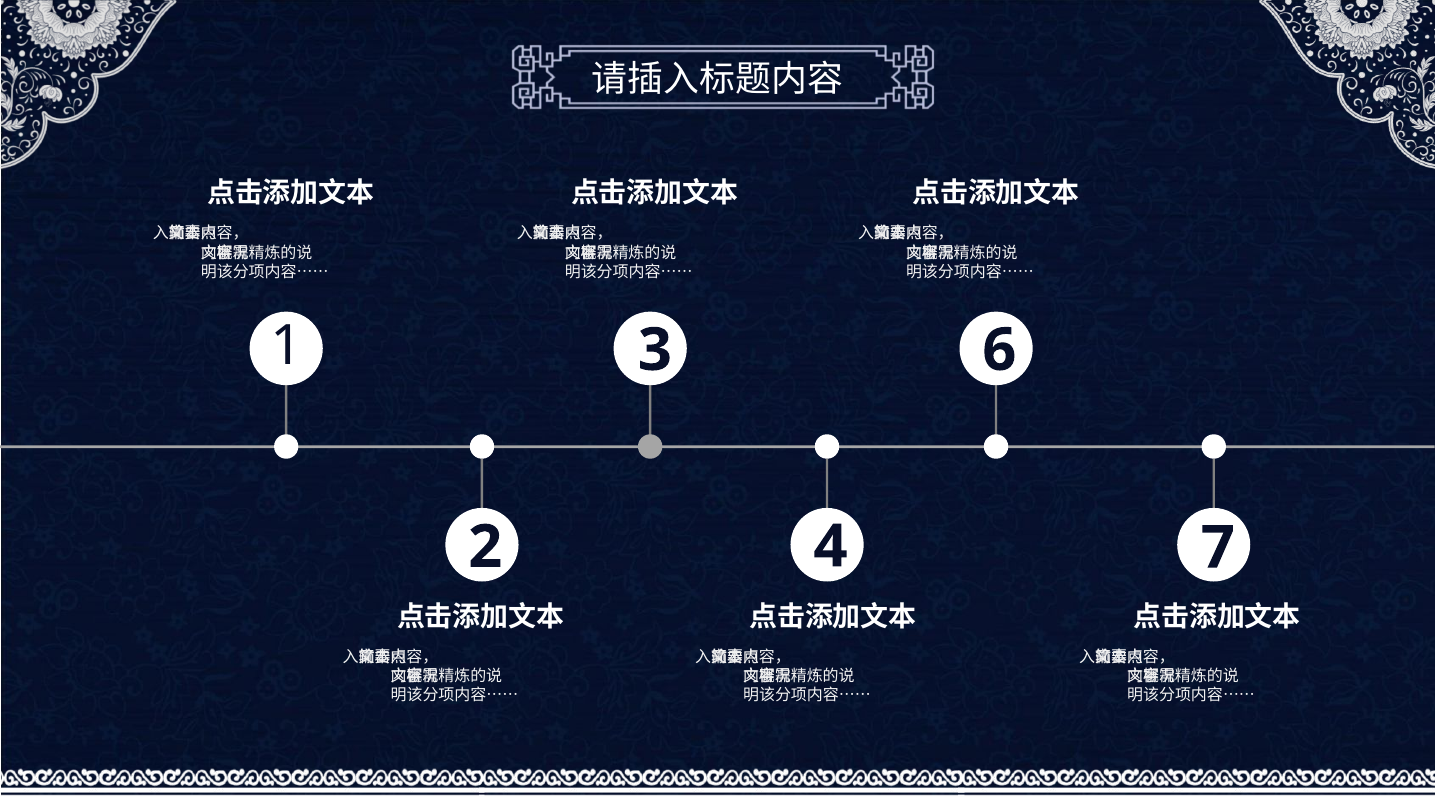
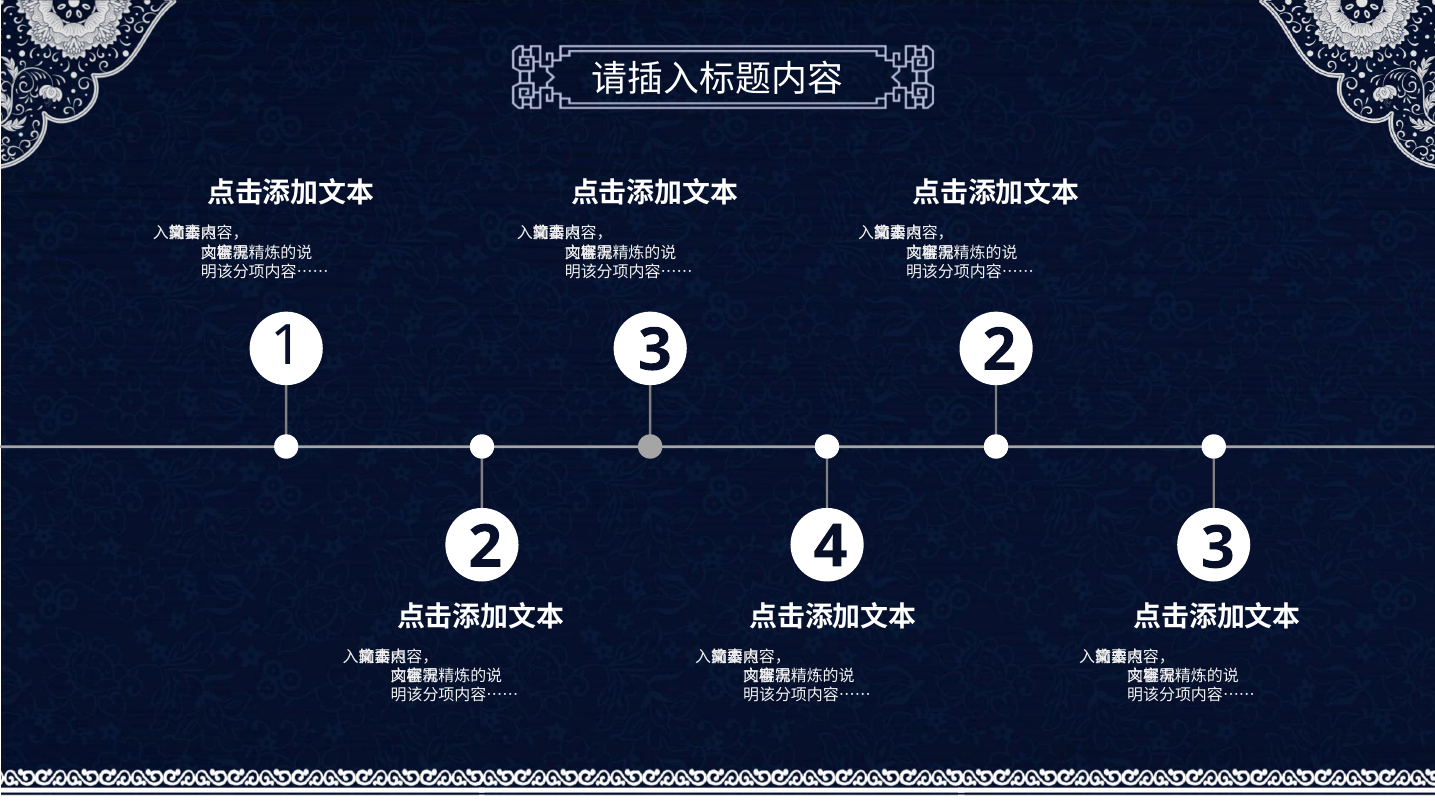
3 6: 6 -> 2
4 7: 7 -> 3
